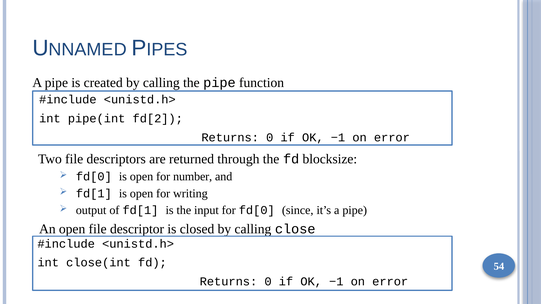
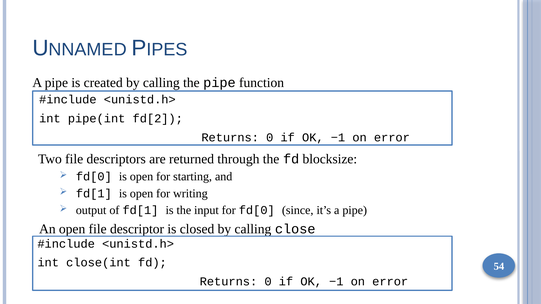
number: number -> starting
